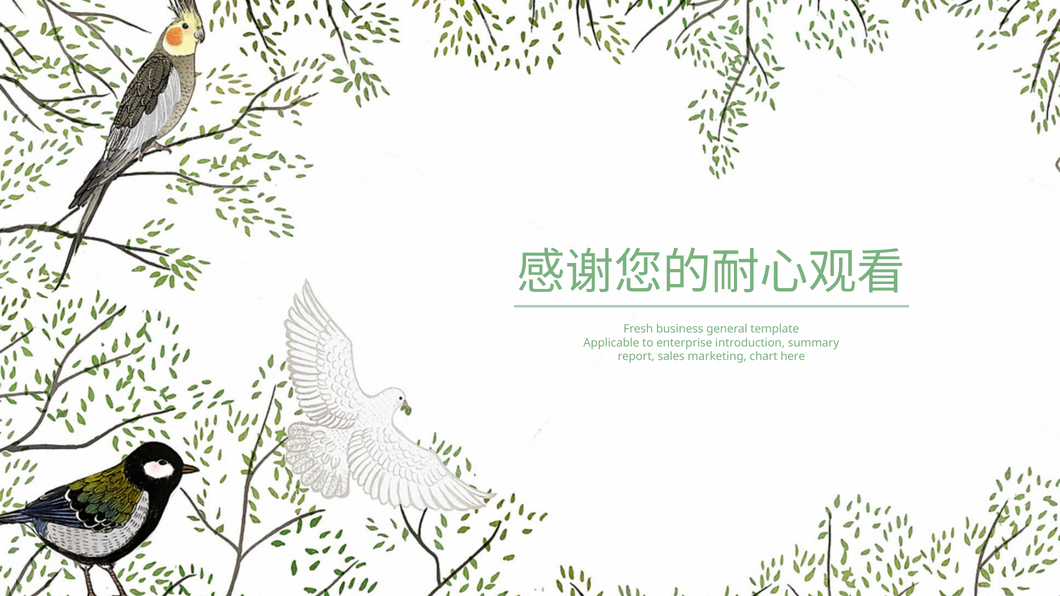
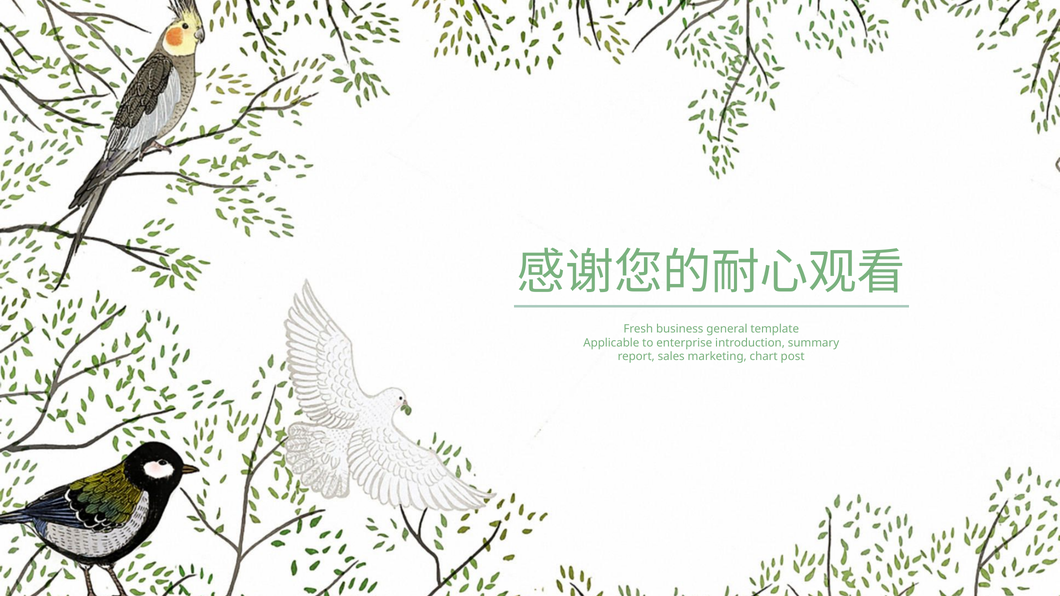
here: here -> post
